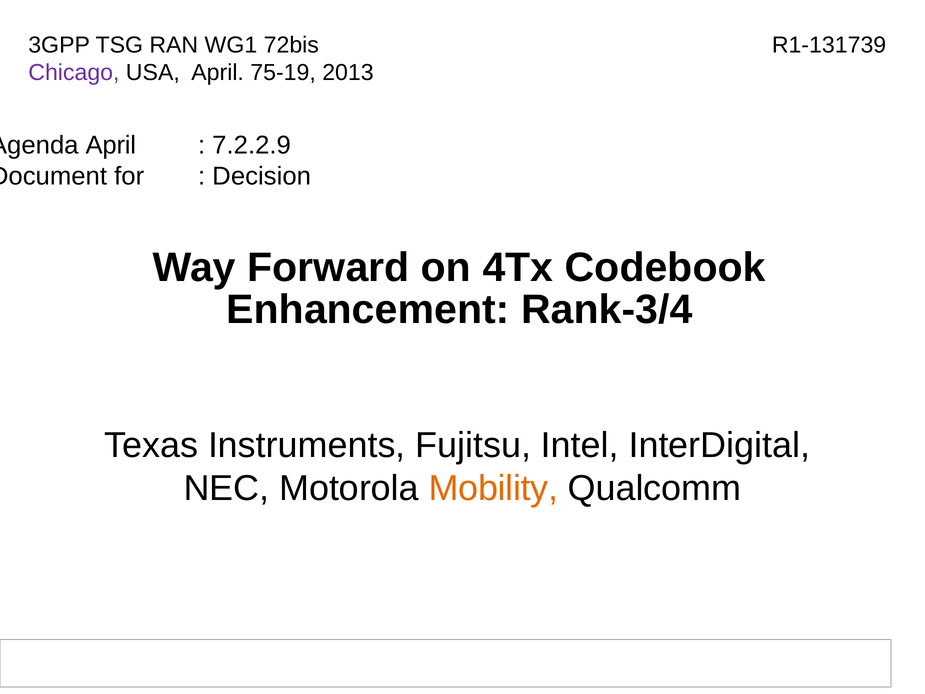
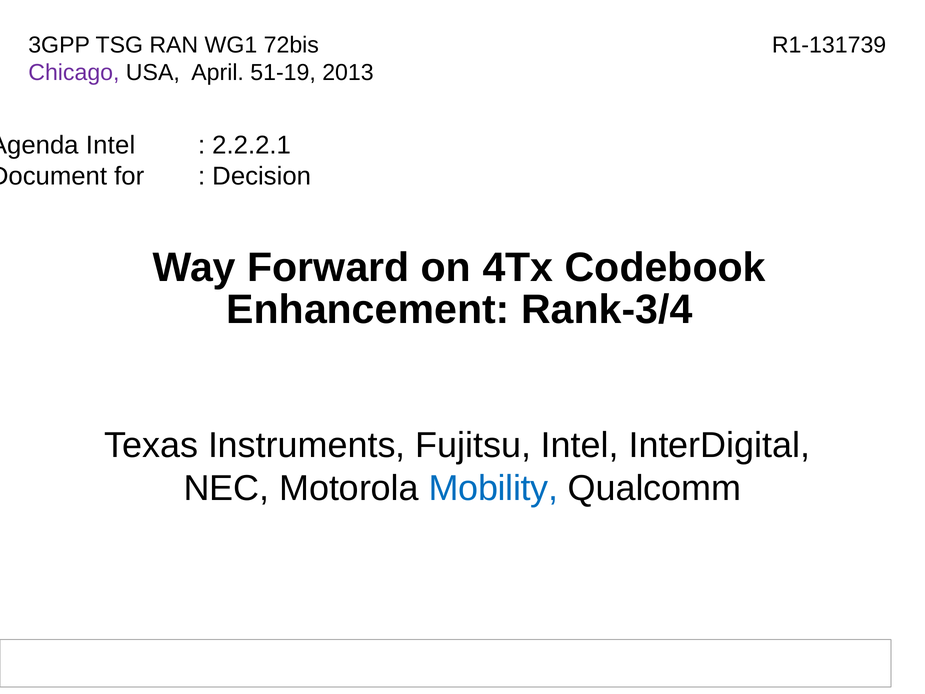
75-19: 75-19 -> 51-19
April at (111, 145): April -> Intel
7.2.2.9: 7.2.2.9 -> 2.2.2.1
Mobility colour: orange -> blue
